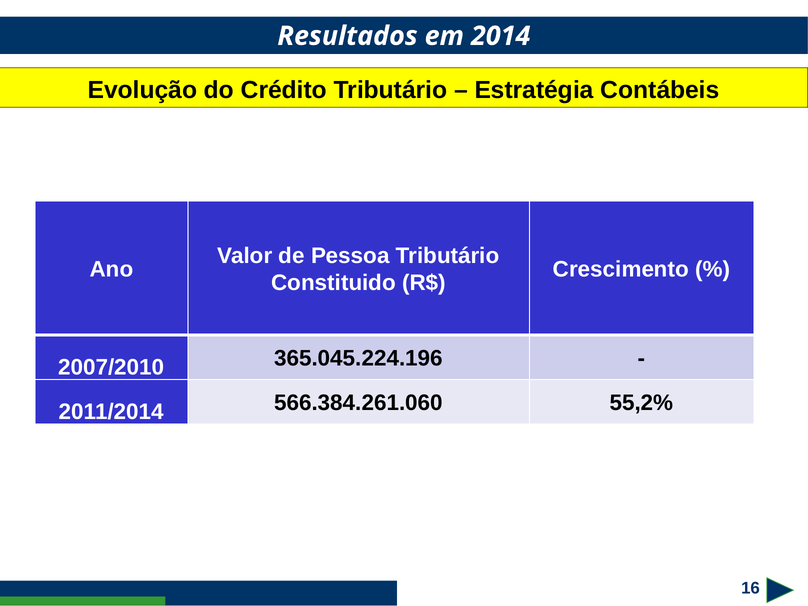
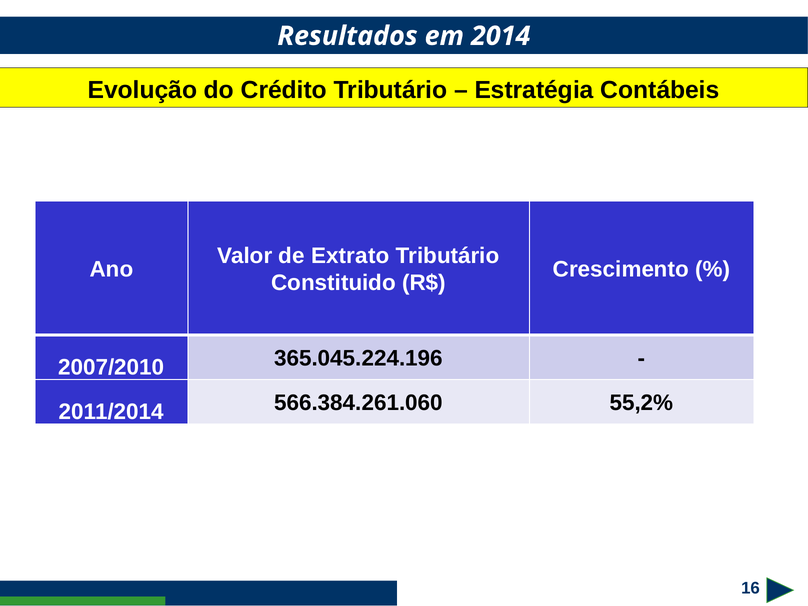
Pessoa: Pessoa -> Extrato
